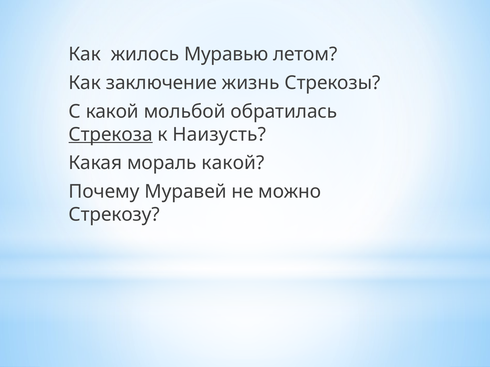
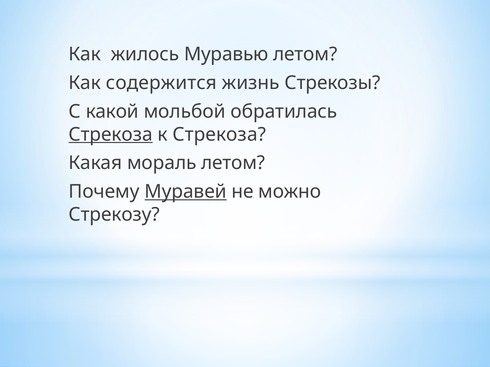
заключение: заключение -> содержится
к Наизусть: Наизусть -> Стрекоза
мораль какой: какой -> летом
Муравей underline: none -> present
